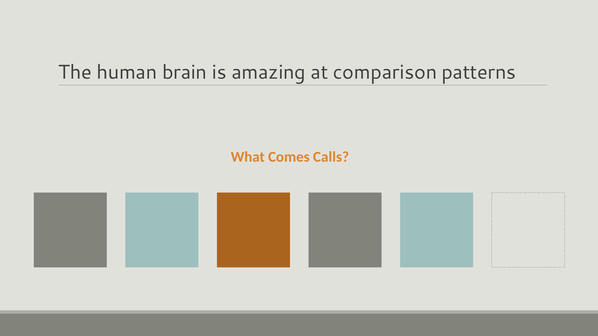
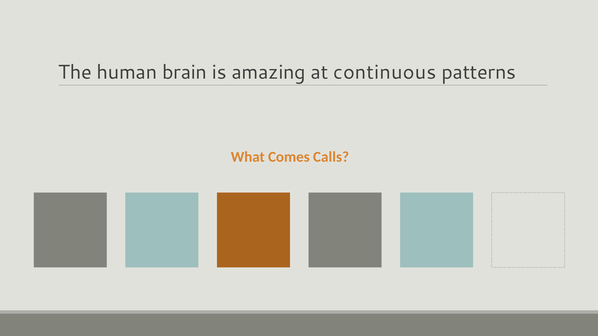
comparison: comparison -> continuous
